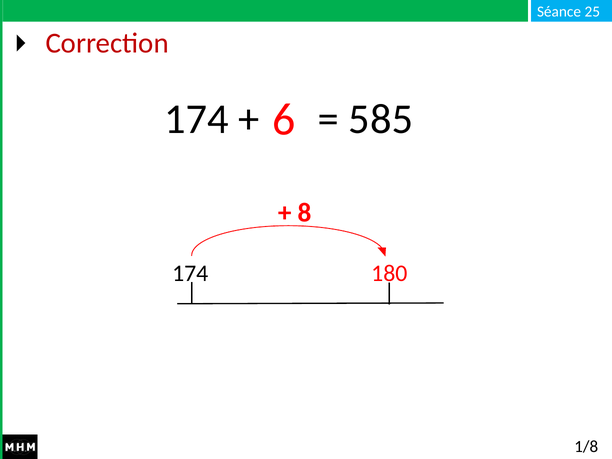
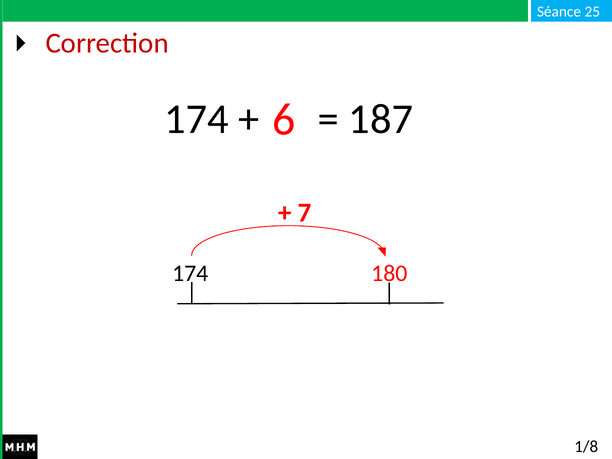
585: 585 -> 187
8: 8 -> 7
